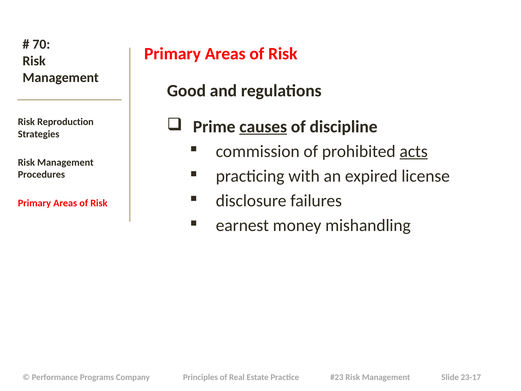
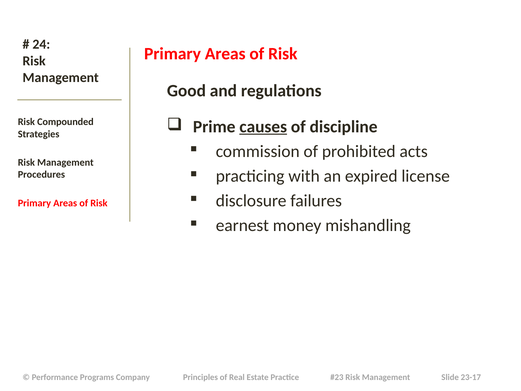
70: 70 -> 24
Reproduction: Reproduction -> Compounded
acts underline: present -> none
